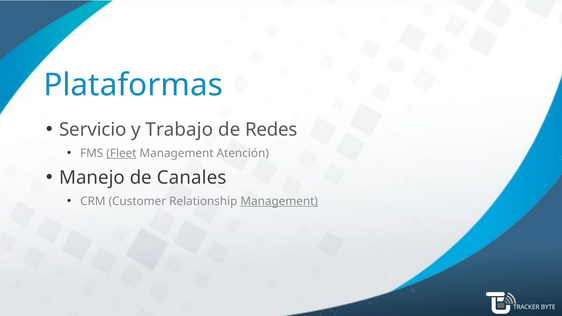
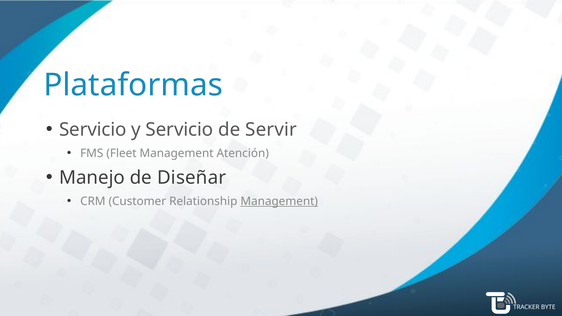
y Trabajo: Trabajo -> Servicio
Redes: Redes -> Servir
Fleet underline: present -> none
Canales: Canales -> Diseñar
